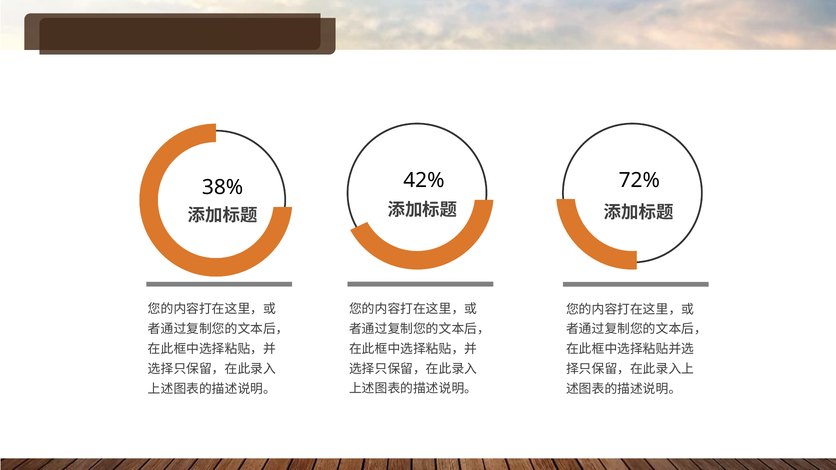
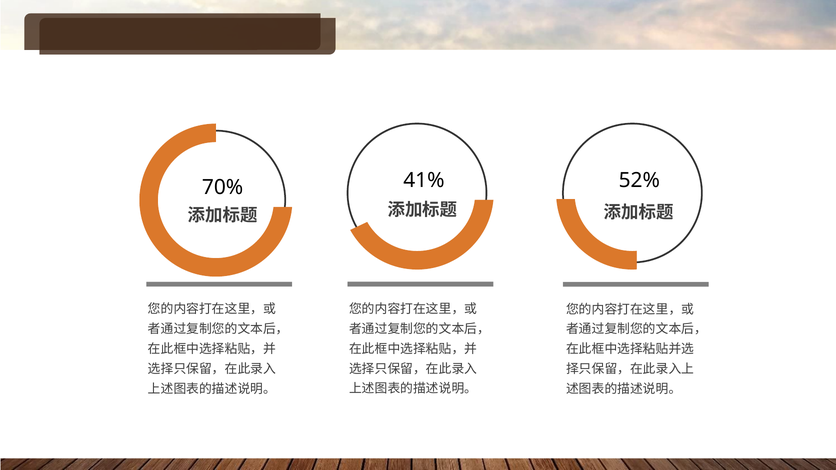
42%: 42% -> 41%
72%: 72% -> 52%
38%: 38% -> 70%
